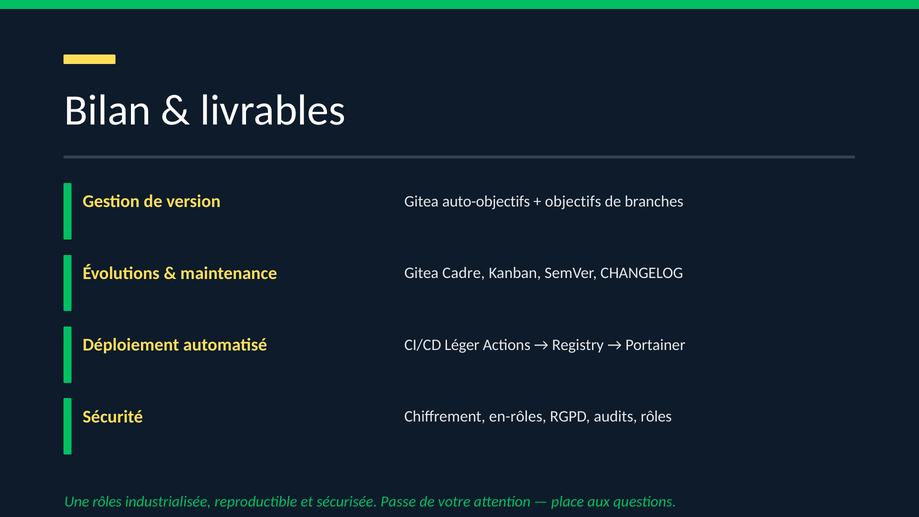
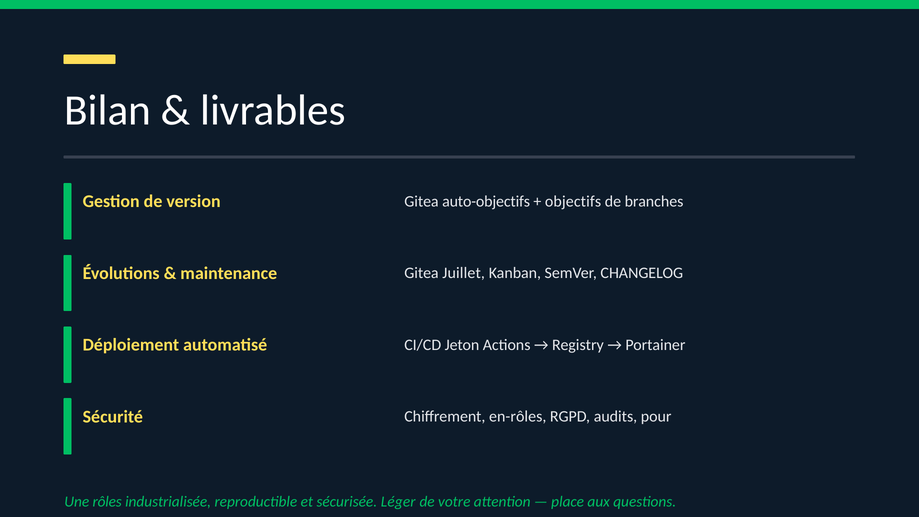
Cadre: Cadre -> Juillet
Léger: Léger -> Jeton
audits rôles: rôles -> pour
Passe: Passe -> Léger
